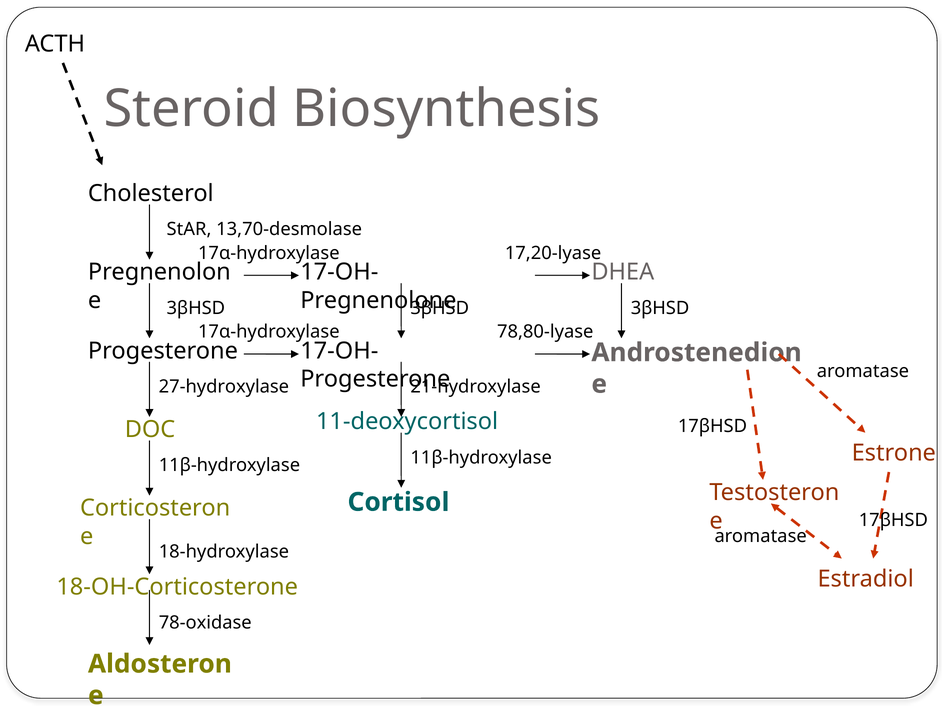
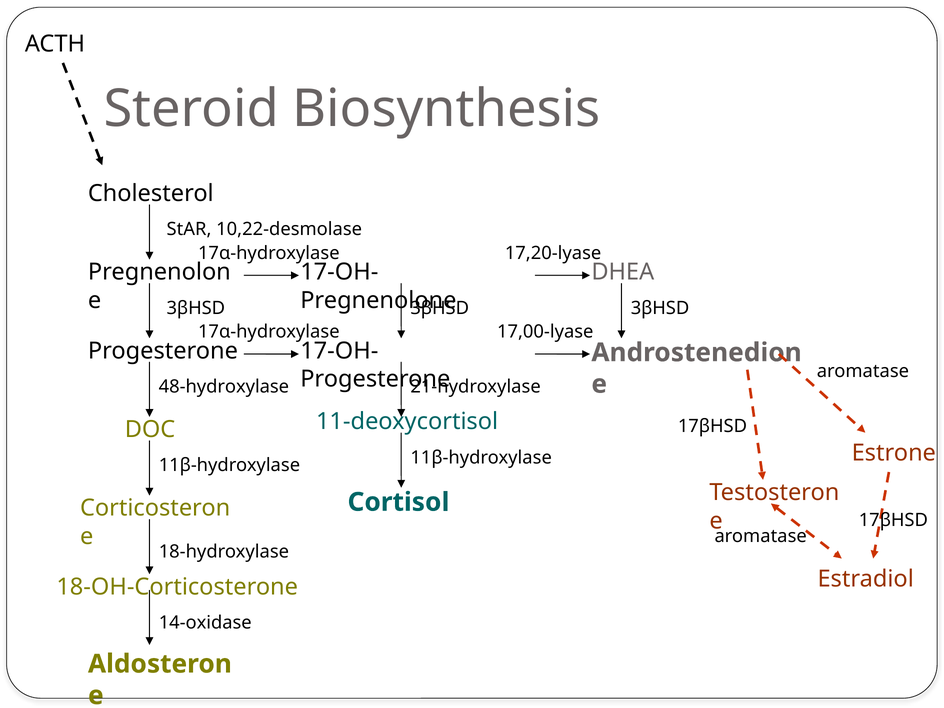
13,70-desmolase: 13,70-desmolase -> 10,22-desmolase
78,80-lyase: 78,80-lyase -> 17,00-lyase
27-hydroxylase: 27-hydroxylase -> 48-hydroxylase
78-oxidase: 78-oxidase -> 14-oxidase
